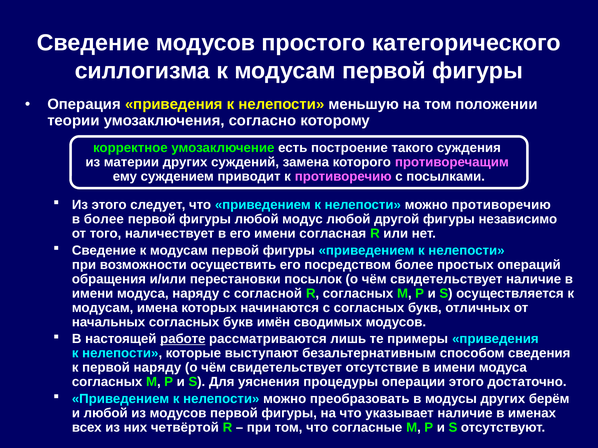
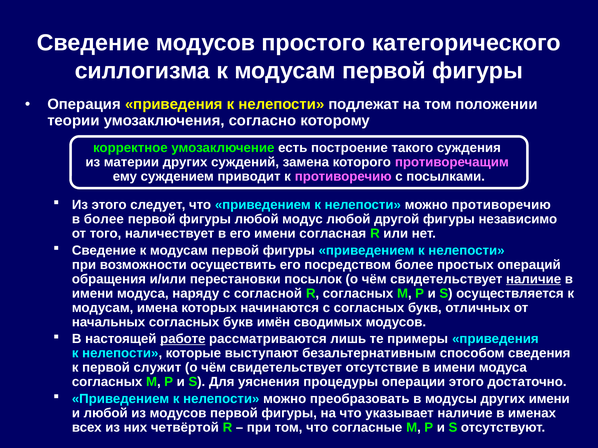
меньшую: меньшую -> подлежат
наличие at (534, 279) underline: none -> present
первой наряду: наряду -> служит
других берём: берём -> имени
